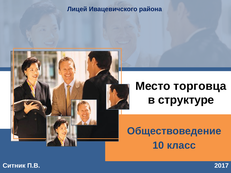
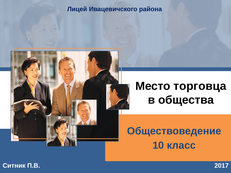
структуре: структуре -> общества
